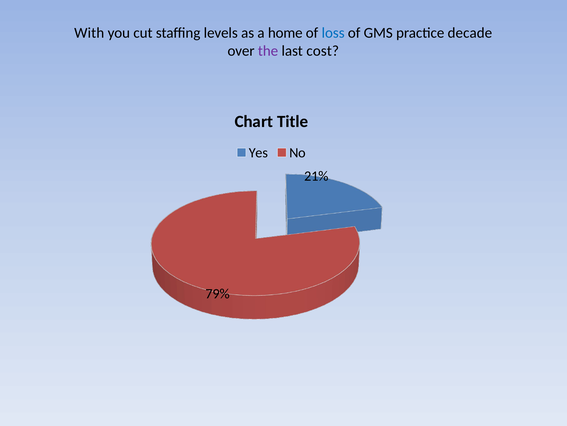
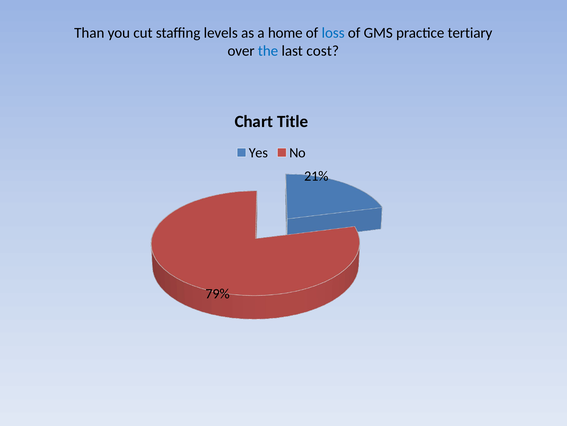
With: With -> Than
decade: decade -> tertiary
the colour: purple -> blue
